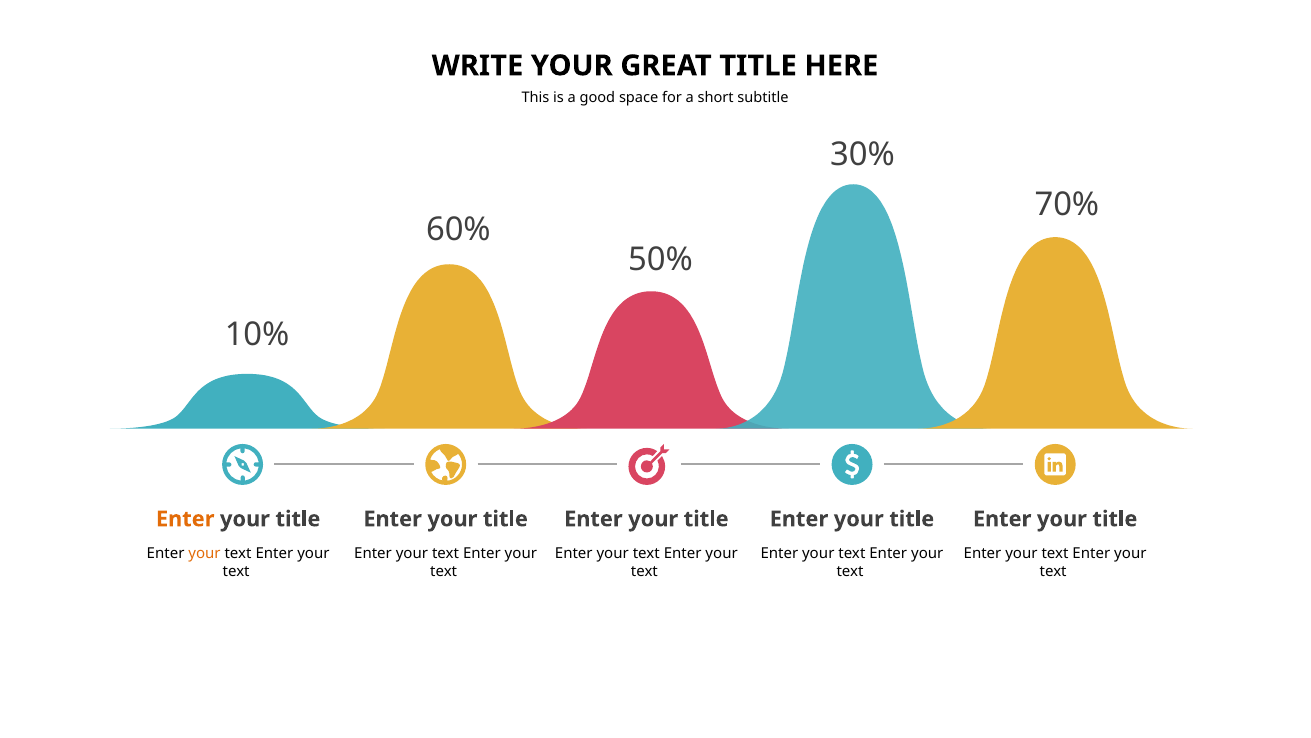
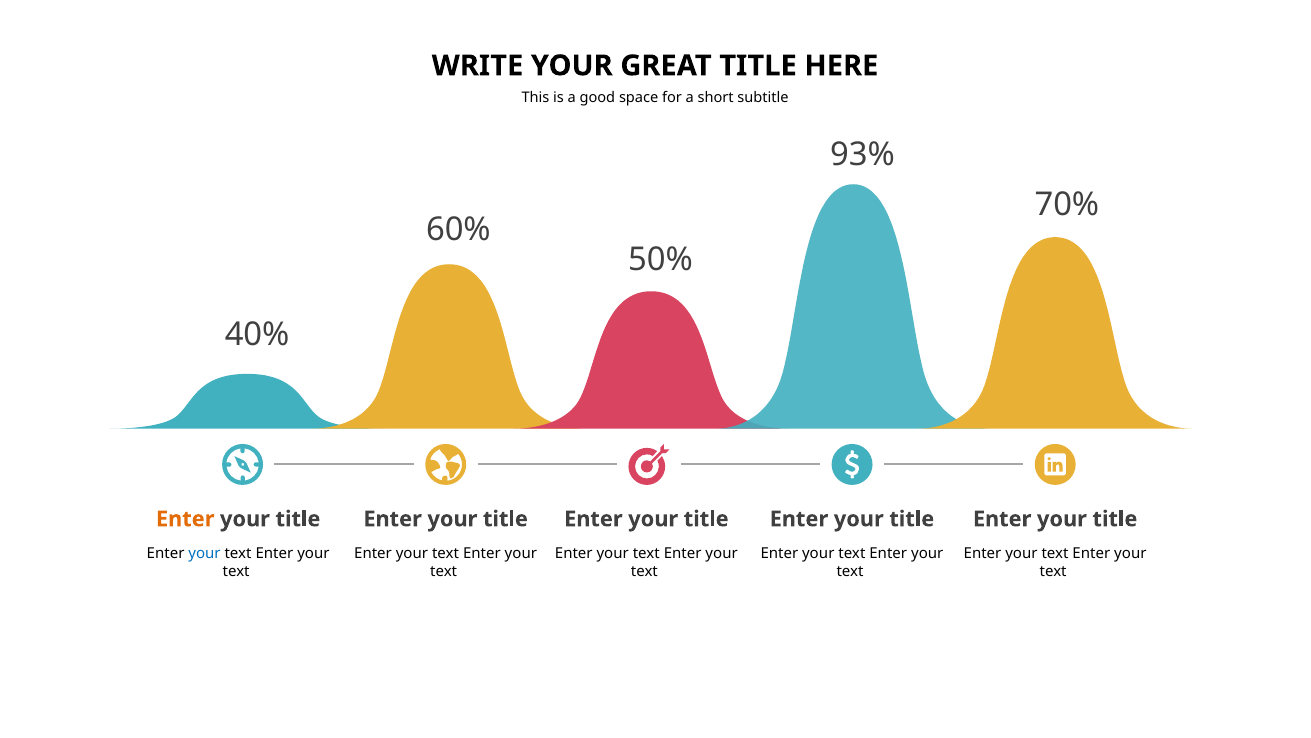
30%: 30% -> 93%
10%: 10% -> 40%
your at (205, 553) colour: orange -> blue
